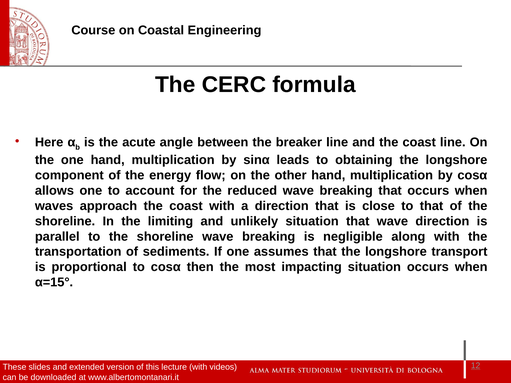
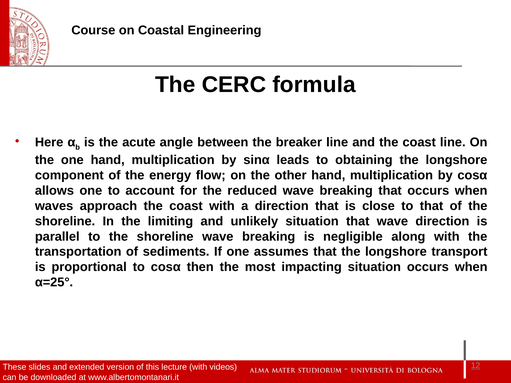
α=15°: α=15° -> α=25°
